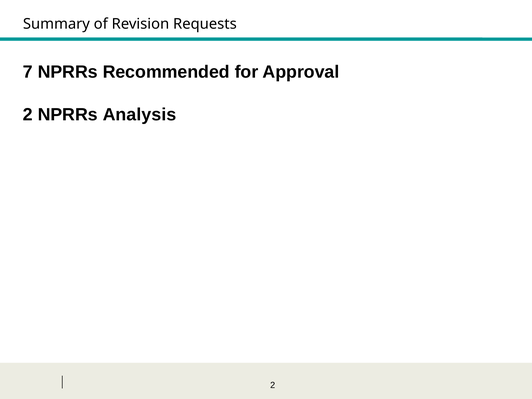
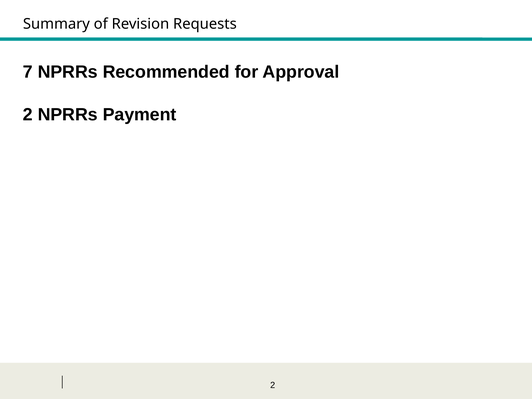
Analysis: Analysis -> Payment
